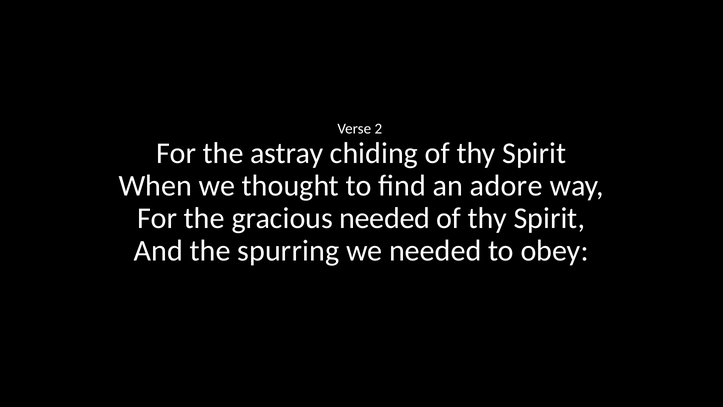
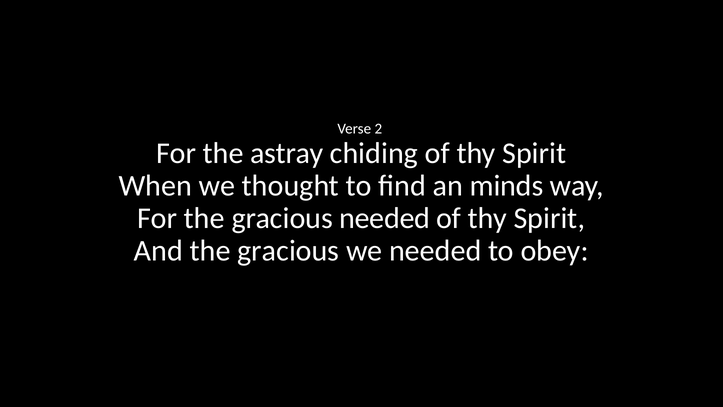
adore: adore -> minds
And the spurring: spurring -> gracious
